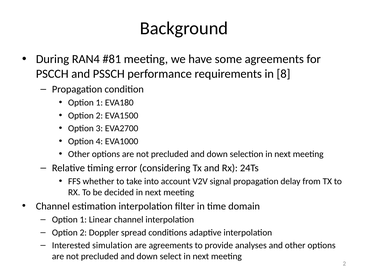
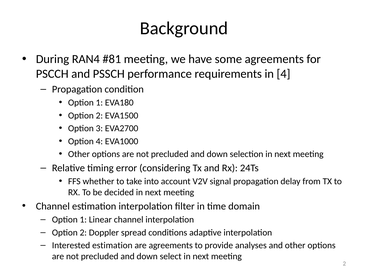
in 8: 8 -> 4
Interested simulation: simulation -> estimation
